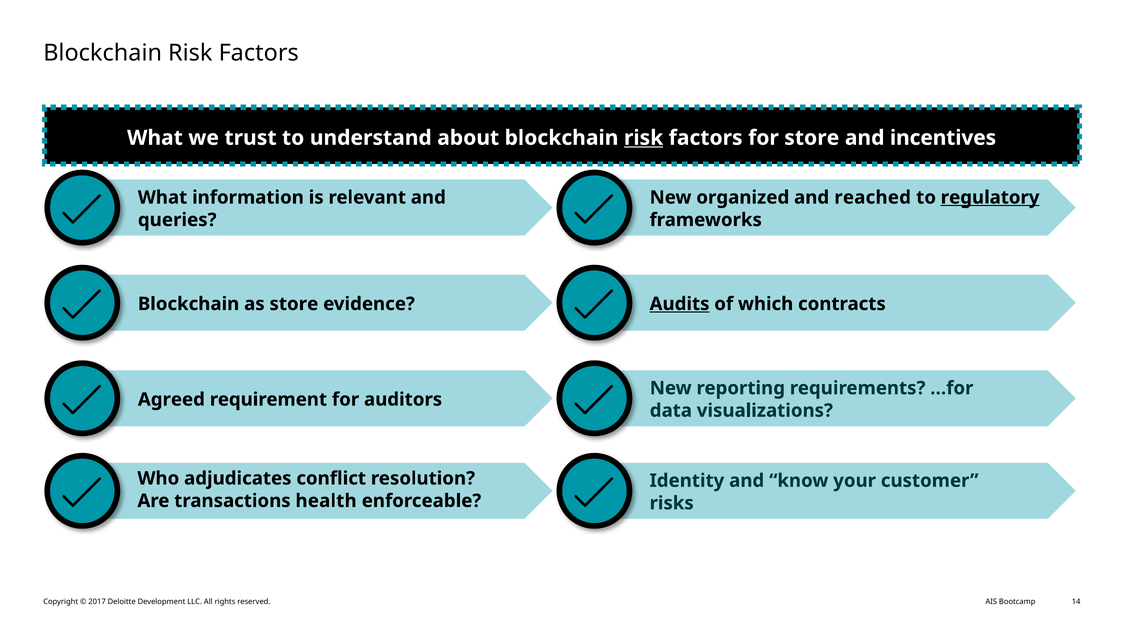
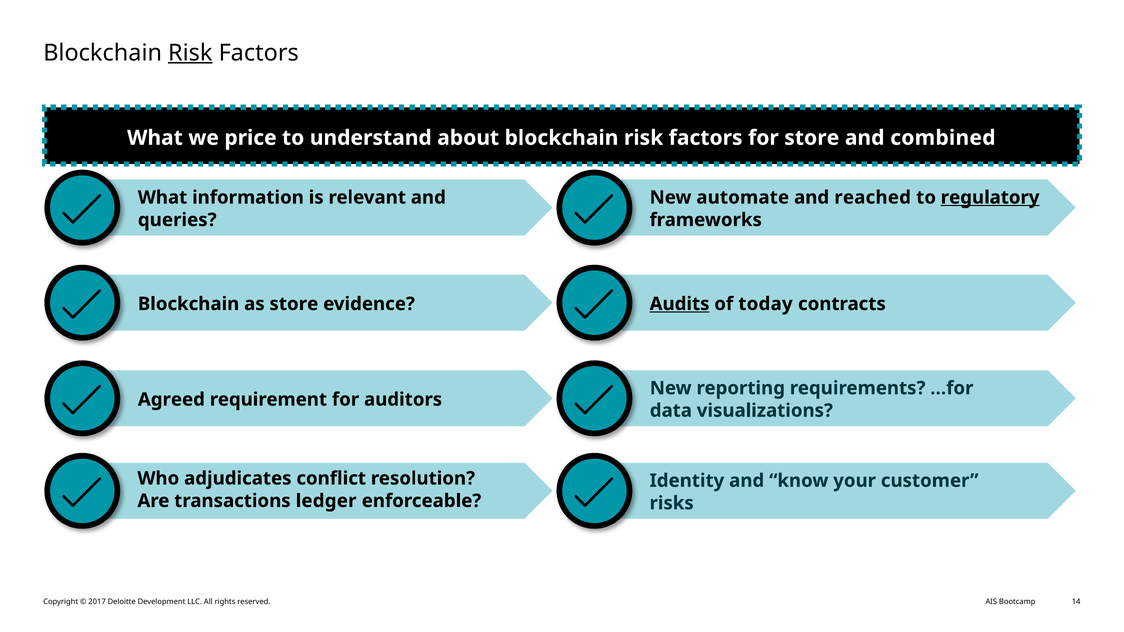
Risk at (190, 53) underline: none -> present
trust: trust -> price
risk at (644, 138) underline: present -> none
incentives: incentives -> combined
organized: organized -> automate
which: which -> today
health: health -> ledger
